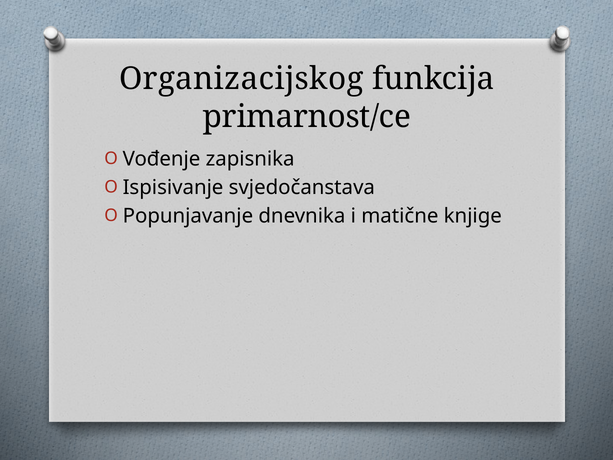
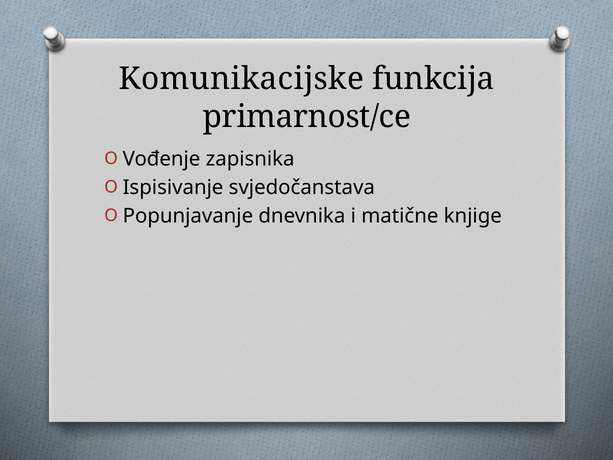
Organizacijskog: Organizacijskog -> Komunikacijske
